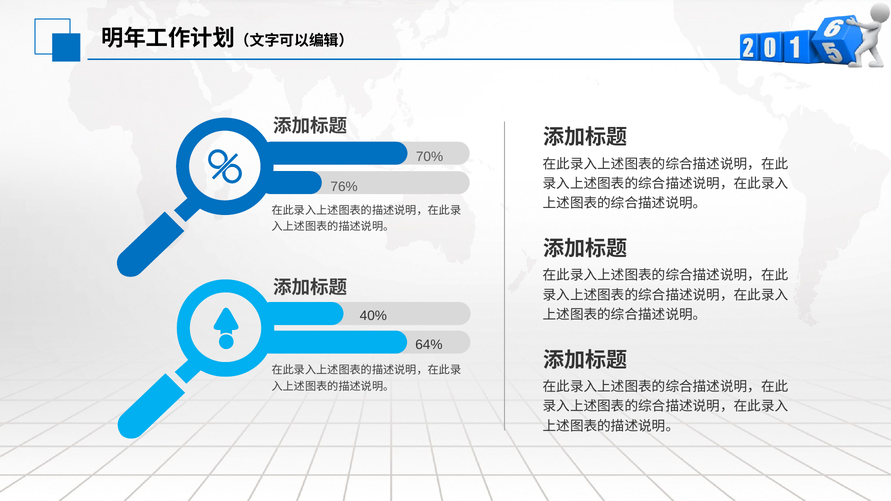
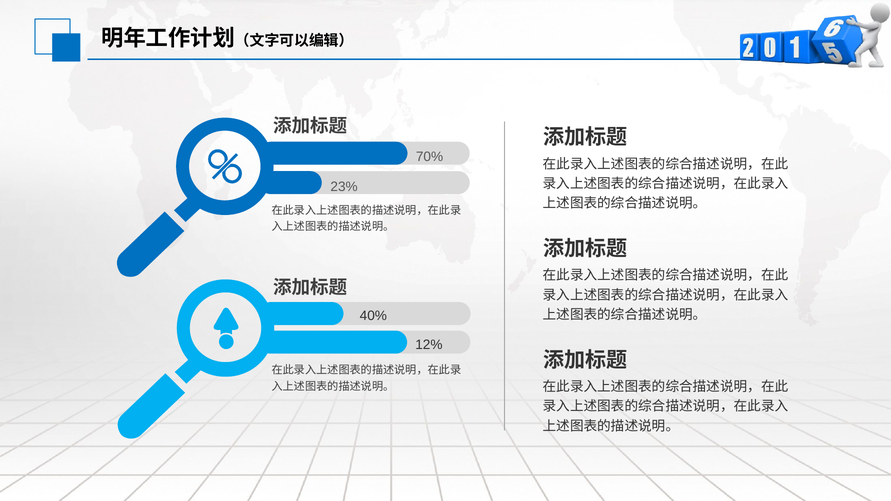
76%: 76% -> 23%
64%: 64% -> 12%
